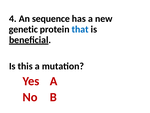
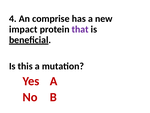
sequence: sequence -> comprise
genetic: genetic -> impact
that colour: blue -> purple
